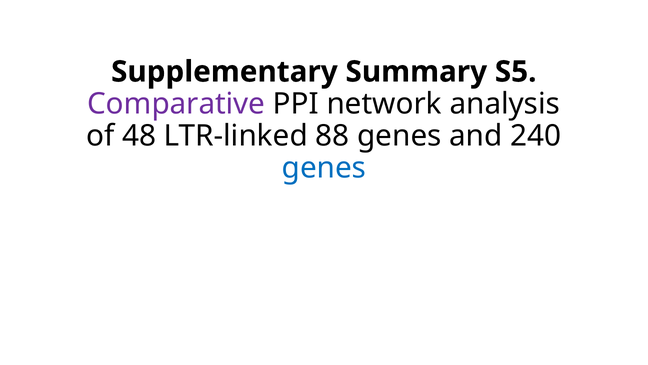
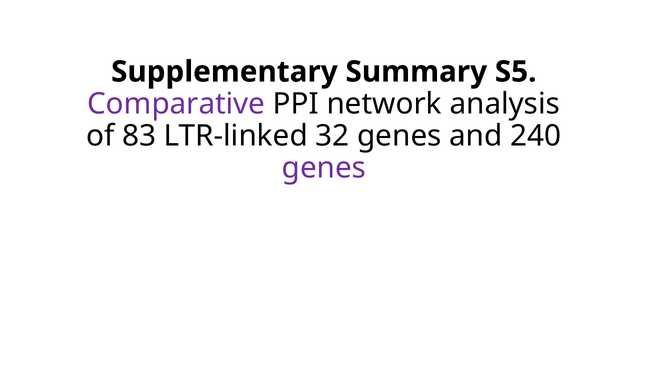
48: 48 -> 83
88: 88 -> 32
genes at (324, 168) colour: blue -> purple
